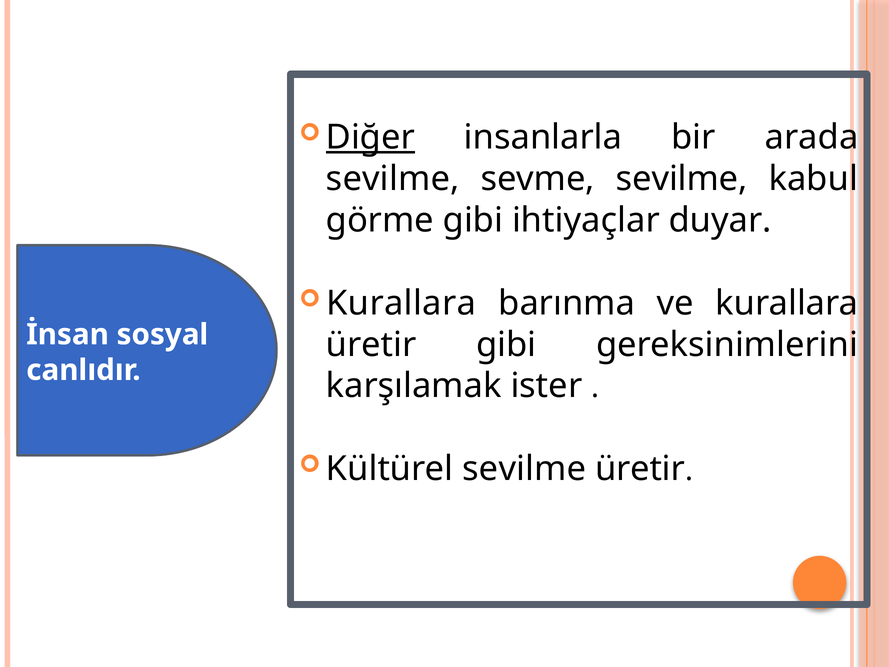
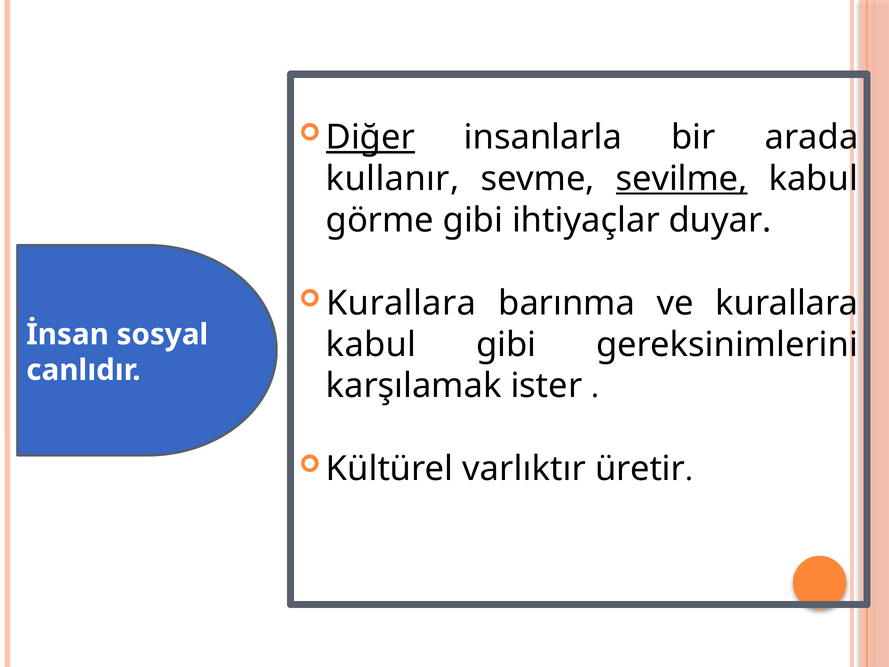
sevilme at (393, 179): sevilme -> kullanır
sevilme at (682, 179) underline: none -> present
üretir at (371, 344): üretir -> kabul
Kültürel sevilme: sevilme -> varlıktır
